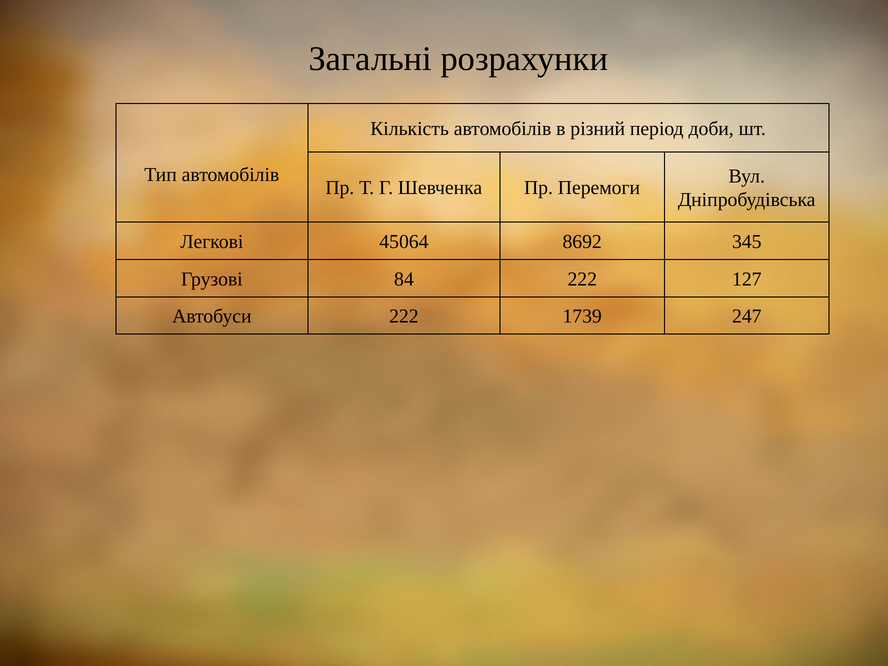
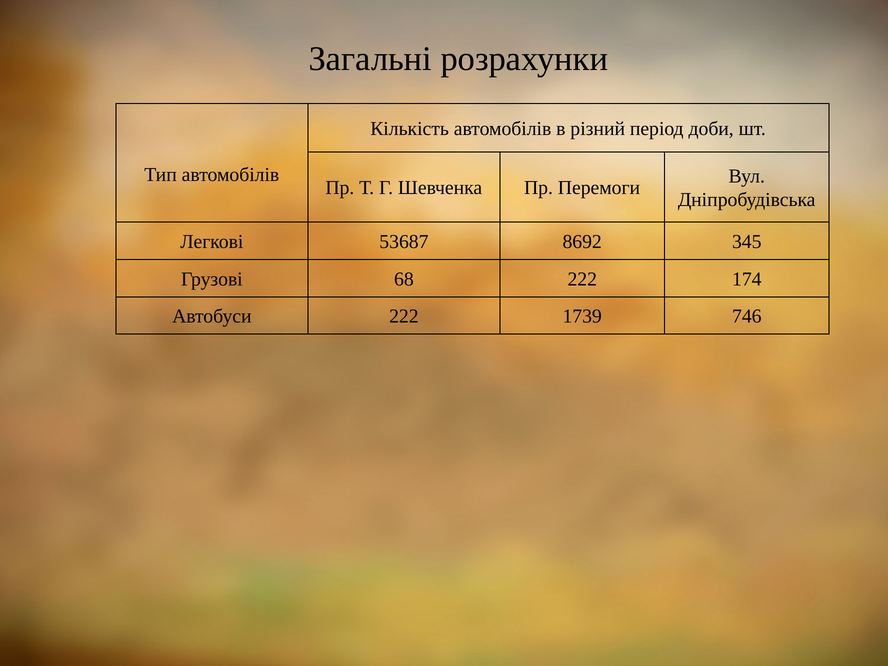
45064: 45064 -> 53687
84: 84 -> 68
127: 127 -> 174
247: 247 -> 746
